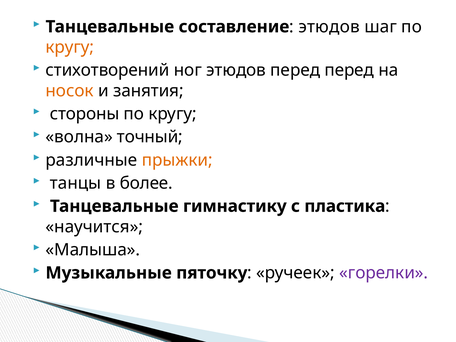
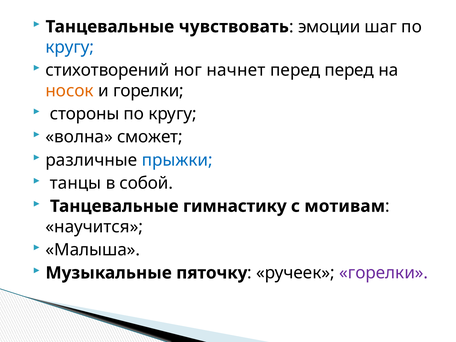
составление: составление -> чувствовать
этюдов at (329, 27): этюдов -> эмоции
кругу at (70, 47) colour: orange -> blue
ног этюдов: этюдов -> начнет
и занятия: занятия -> горелки
точный: точный -> сможет
прыжки colour: orange -> blue
более: более -> собой
пластика: пластика -> мотивам
